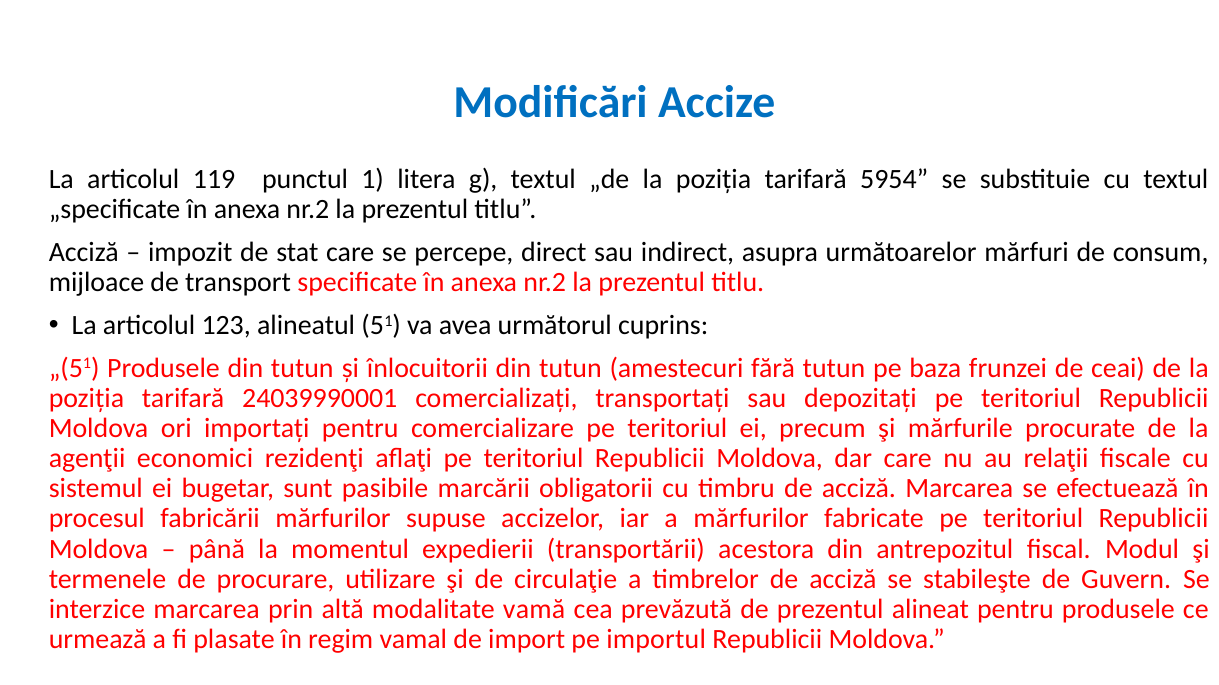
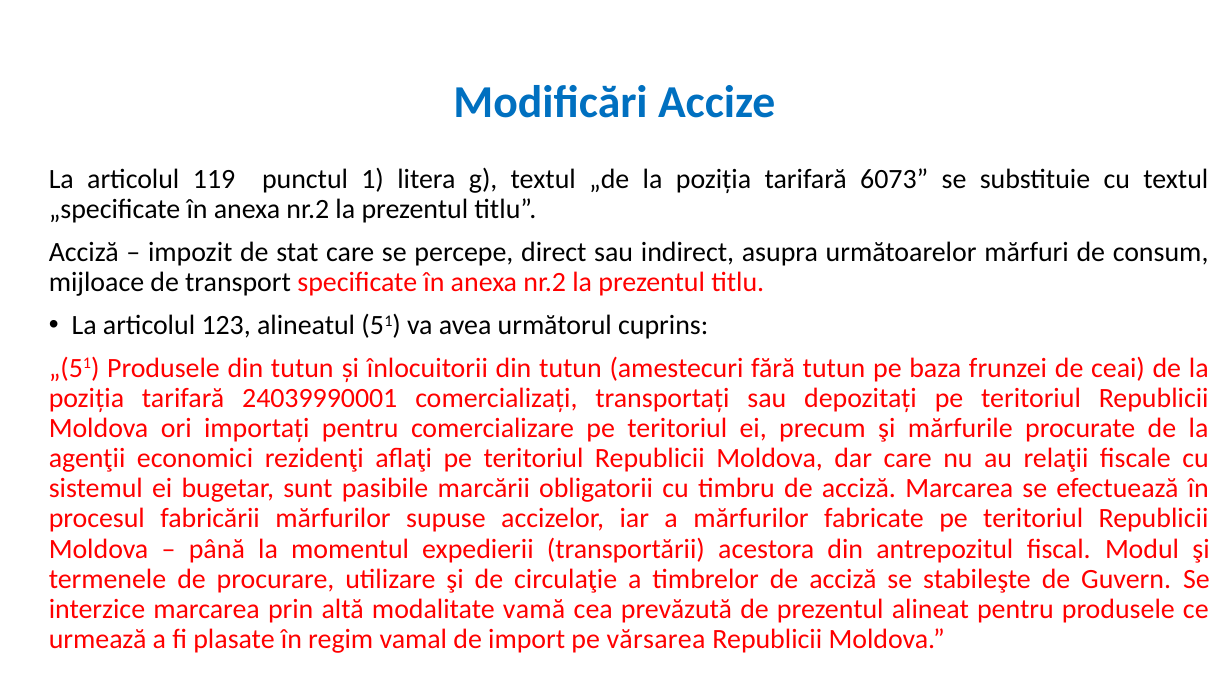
5954: 5954 -> 6073
importul: importul -> vărsarea
